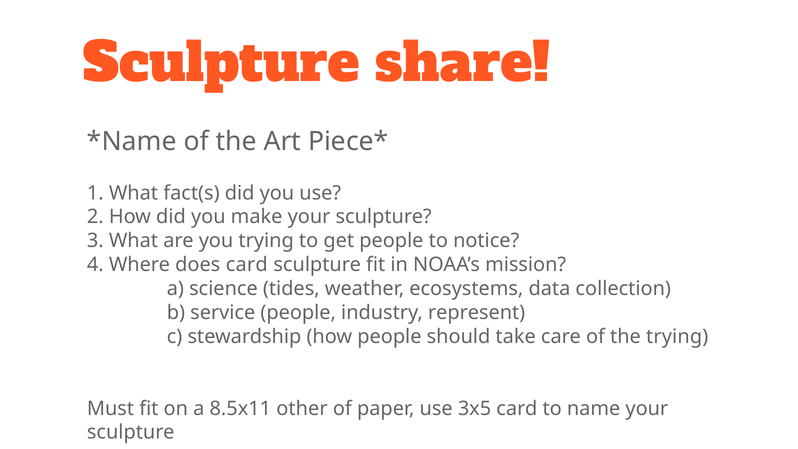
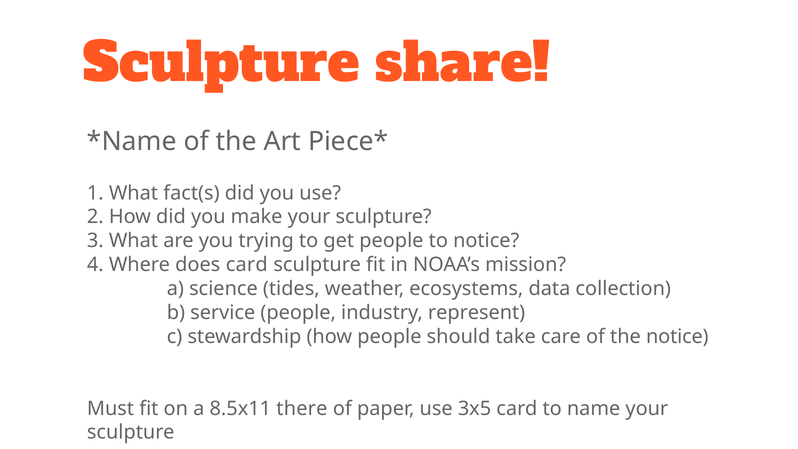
the trying: trying -> notice
other: other -> there
